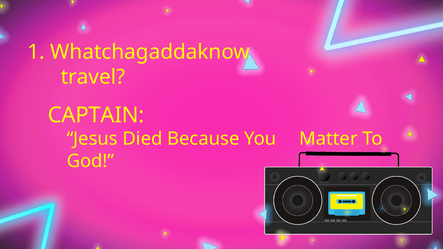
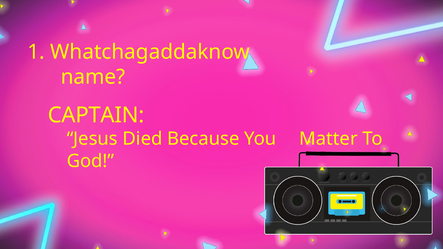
travel: travel -> name
